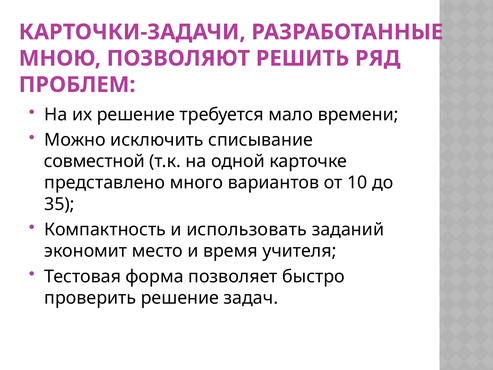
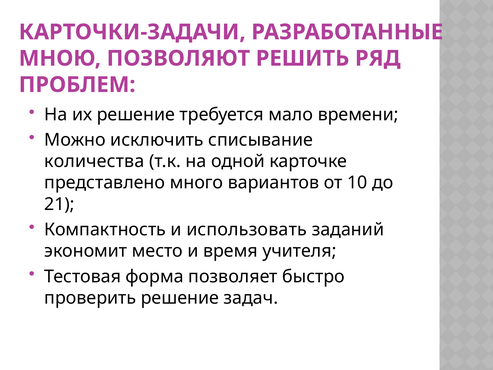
совместной: совместной -> количества
35: 35 -> 21
